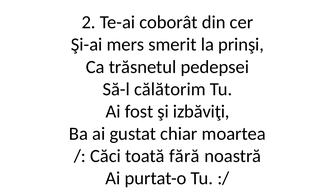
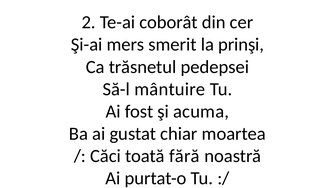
călătorim: călătorim -> mântuire
izbăviţi: izbăviţi -> acuma
